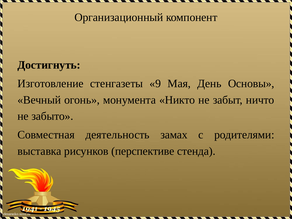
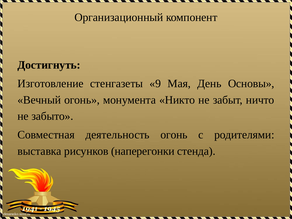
деятельность замах: замах -> огонь
перспективе: перспективе -> наперегонки
